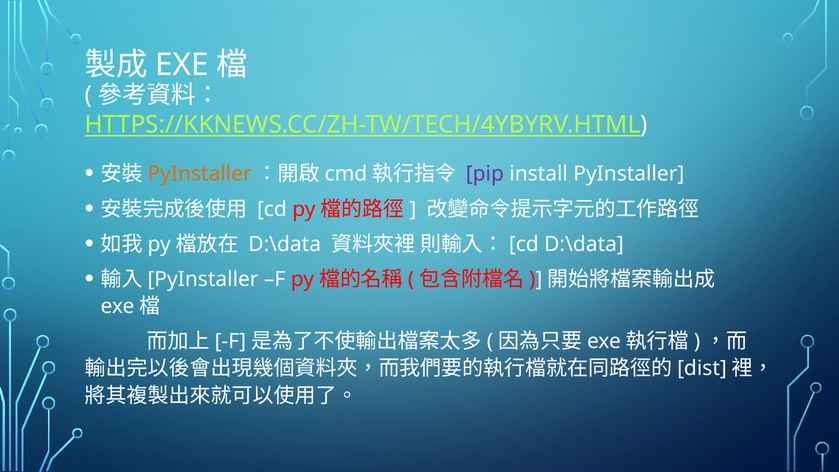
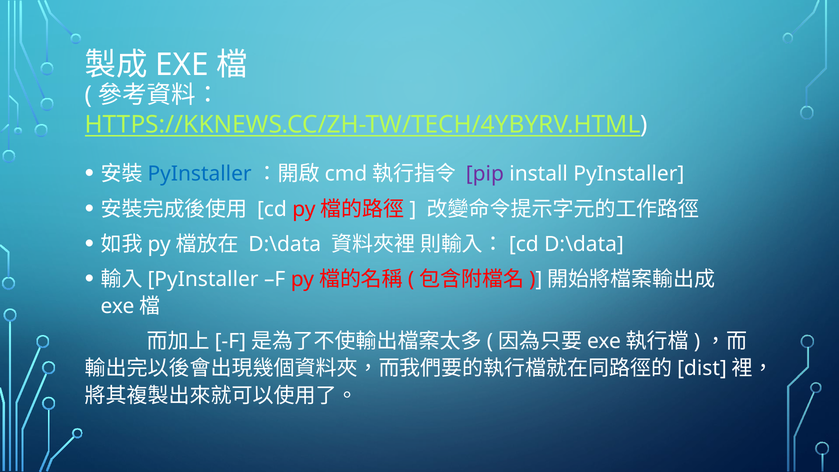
PyInstaller at (200, 174) colour: orange -> blue
